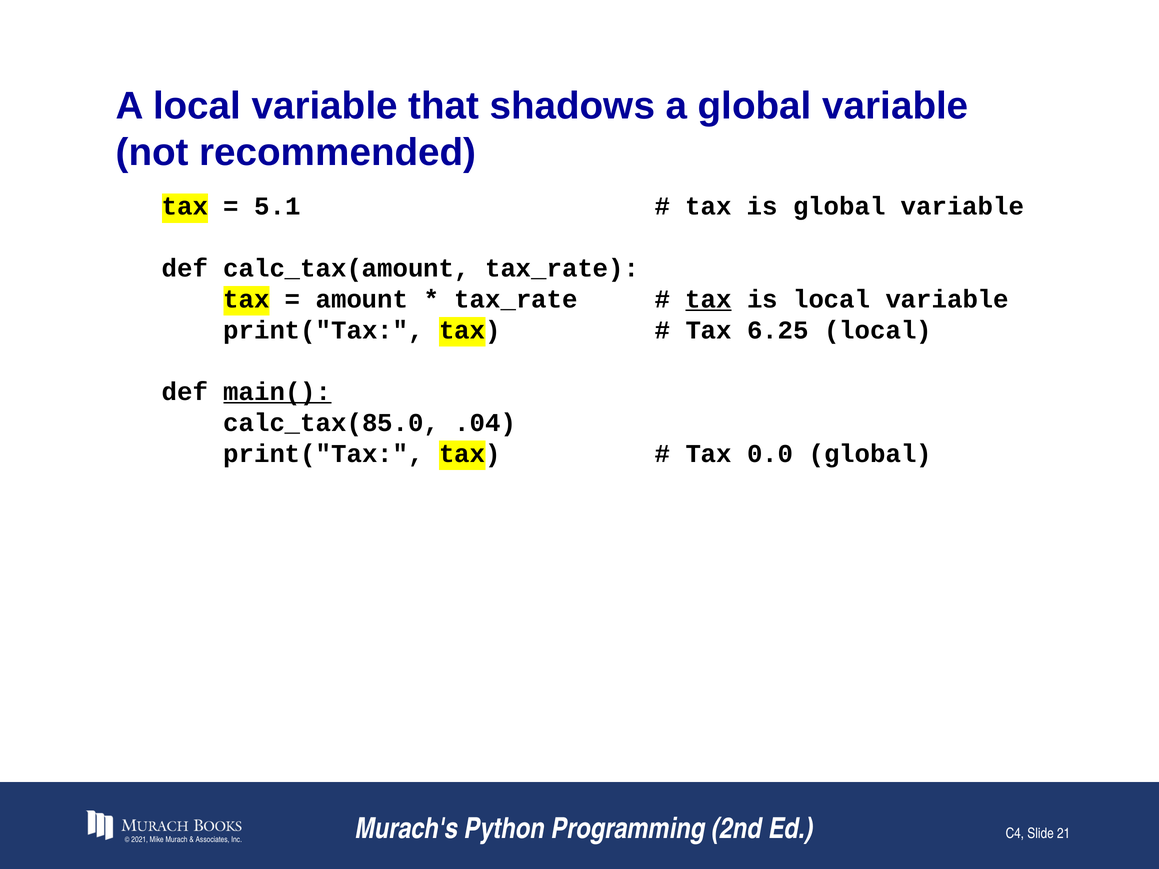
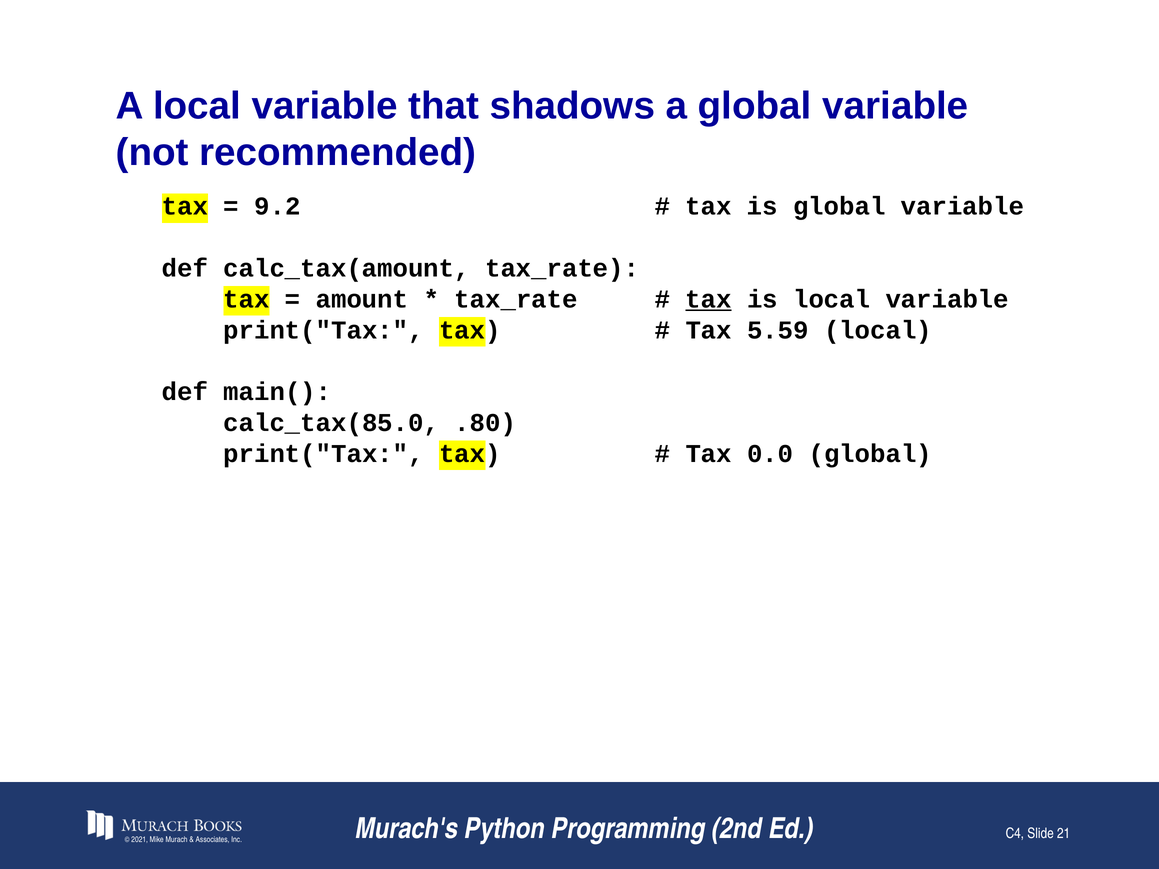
5.1: 5.1 -> 9.2
6.25: 6.25 -> 5.59
main( underline: present -> none
.04: .04 -> .80
